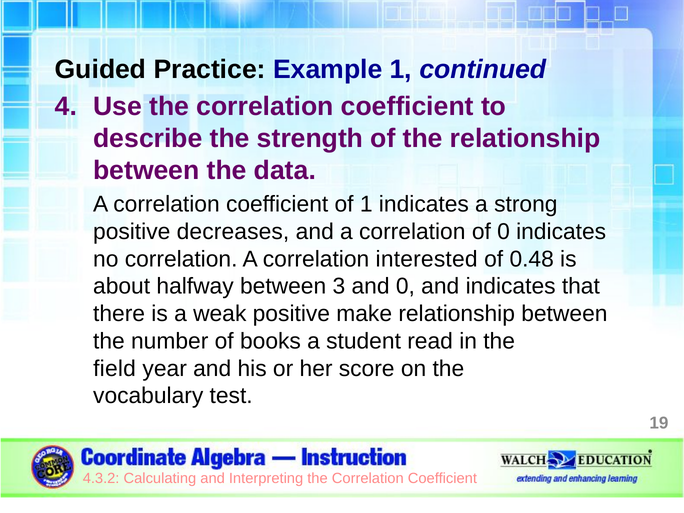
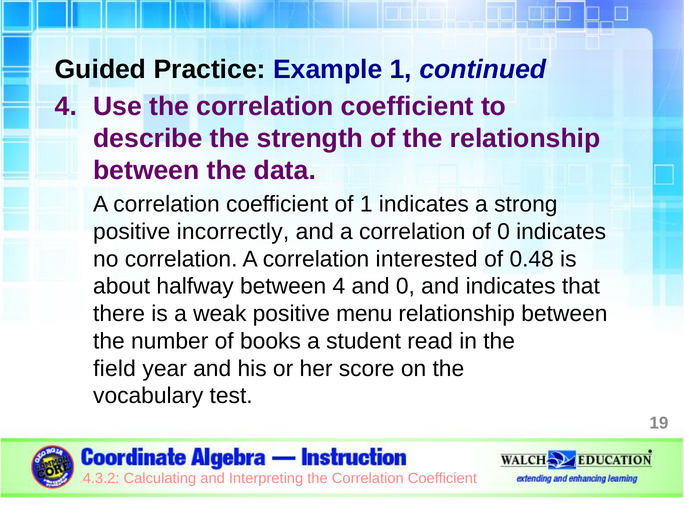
decreases: decreases -> incorrectly
between 3: 3 -> 4
make: make -> menu
